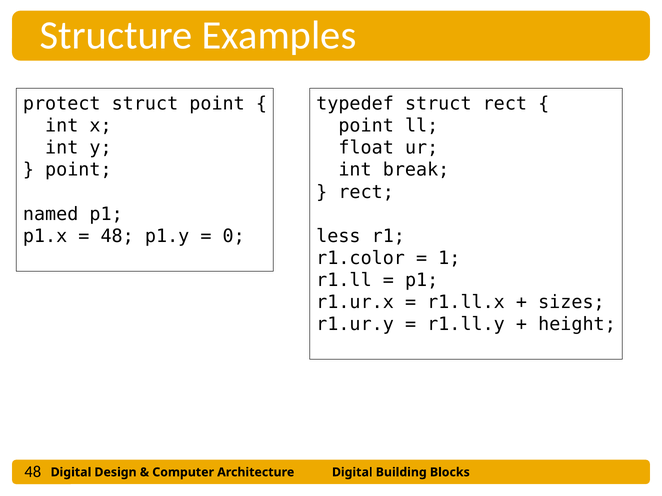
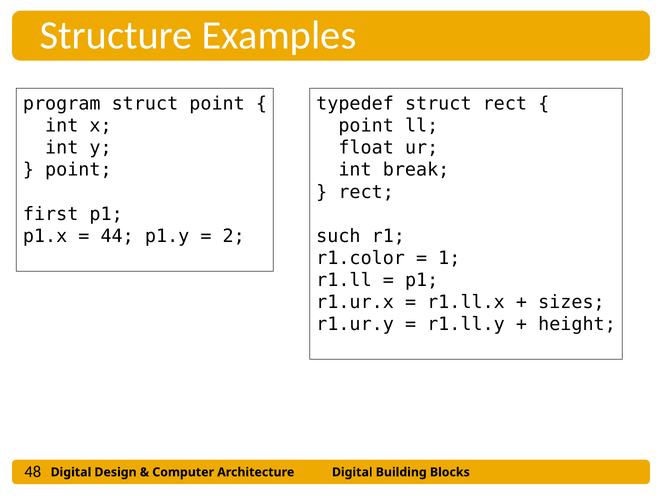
protect: protect -> program
named: named -> first
48 at (117, 236): 48 -> 44
0: 0 -> 2
less: less -> such
